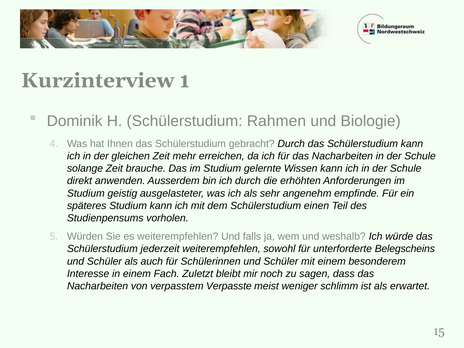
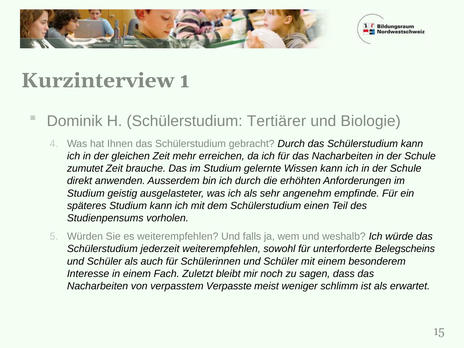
Rahmen: Rahmen -> Tertiärer
solange: solange -> zumutet
